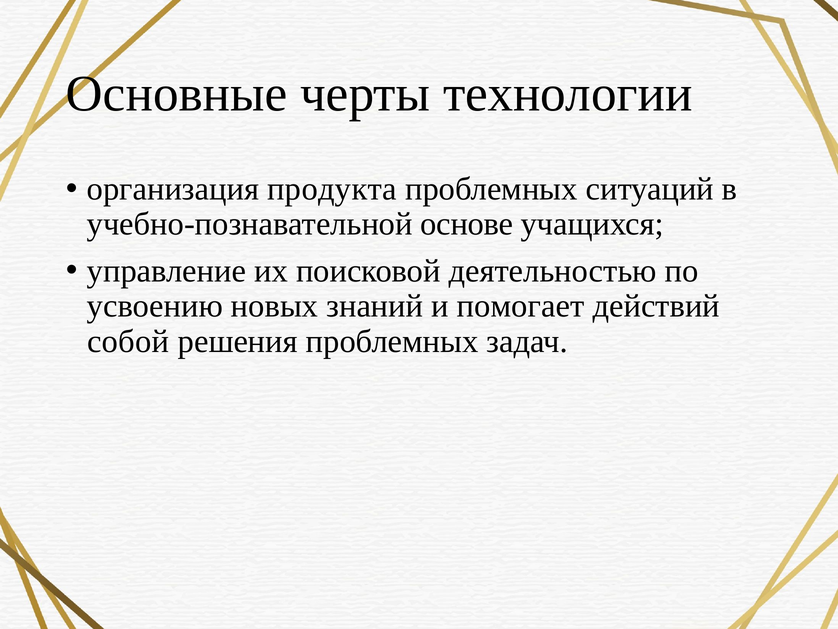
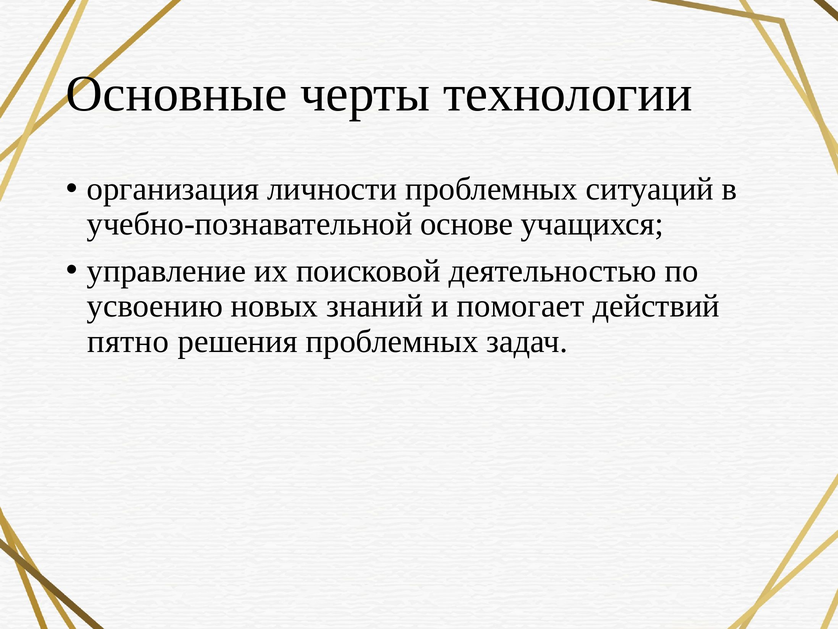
продукта: продукта -> личности
собой: собой -> пятно
